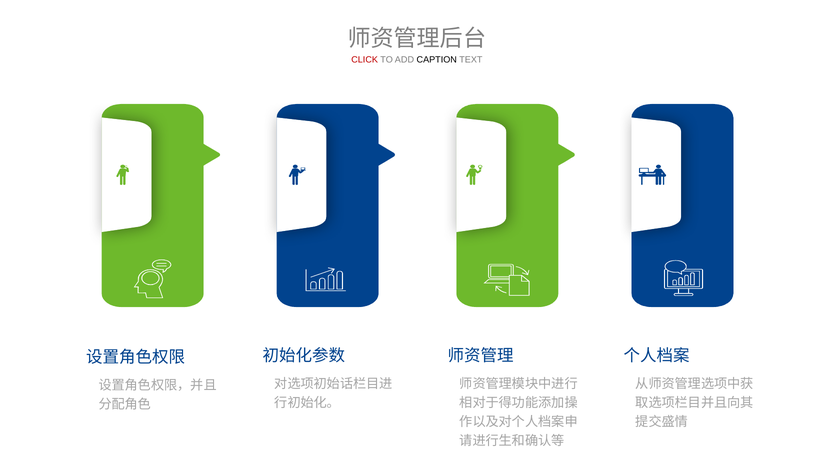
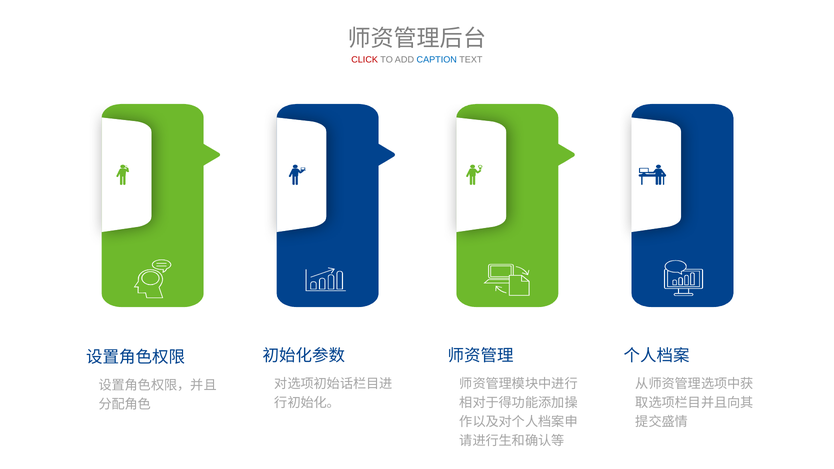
CAPTION colour: black -> blue
